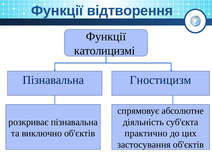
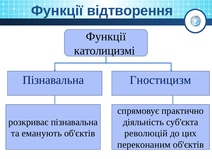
абсолютне: абсолютне -> практично
виключно: виключно -> еманують
практично: практично -> революцій
застосування: застосування -> переконаним
